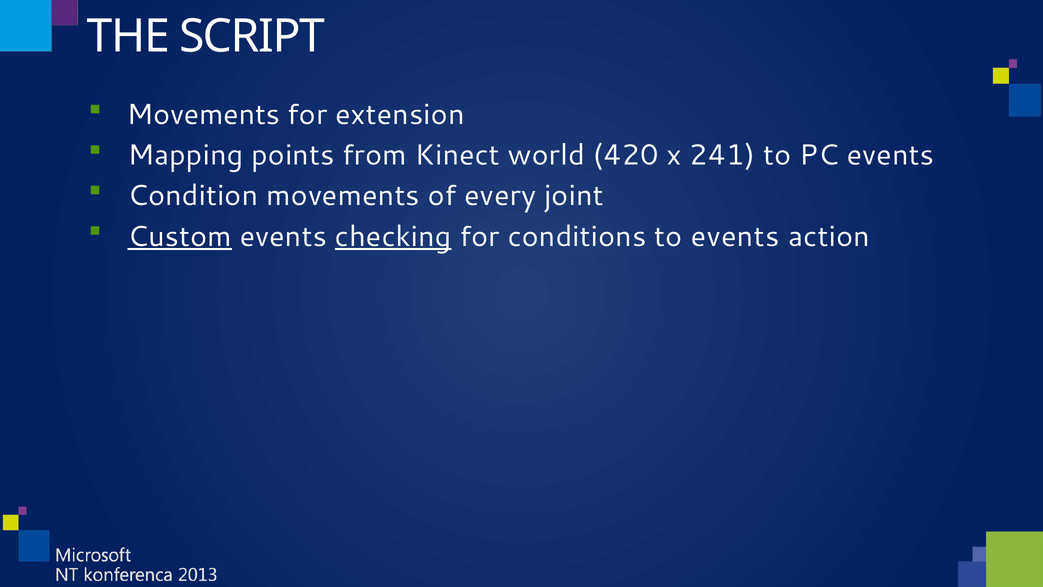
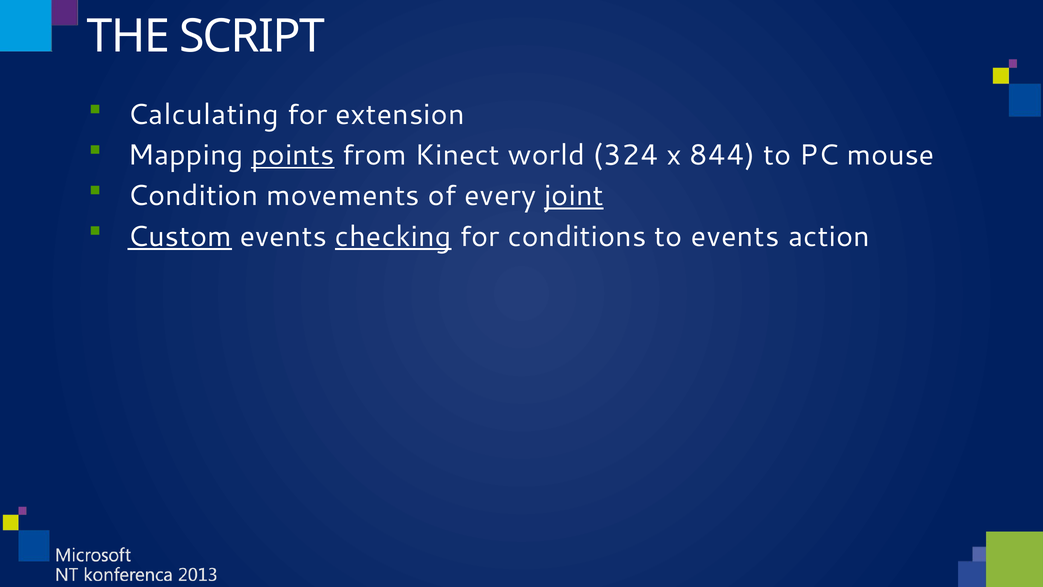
Movements at (204, 115): Movements -> Calculating
points underline: none -> present
420: 420 -> 324
241: 241 -> 844
PC events: events -> mouse
joint underline: none -> present
